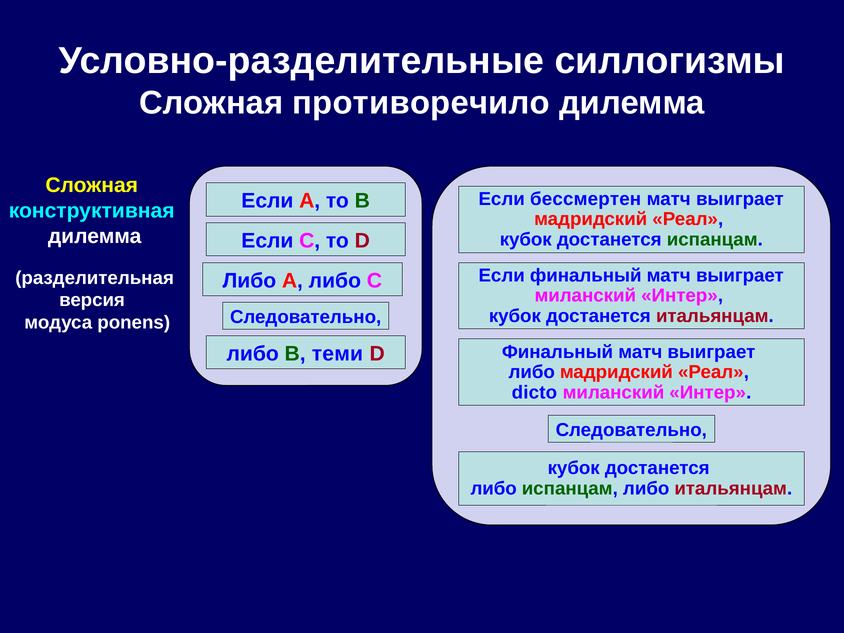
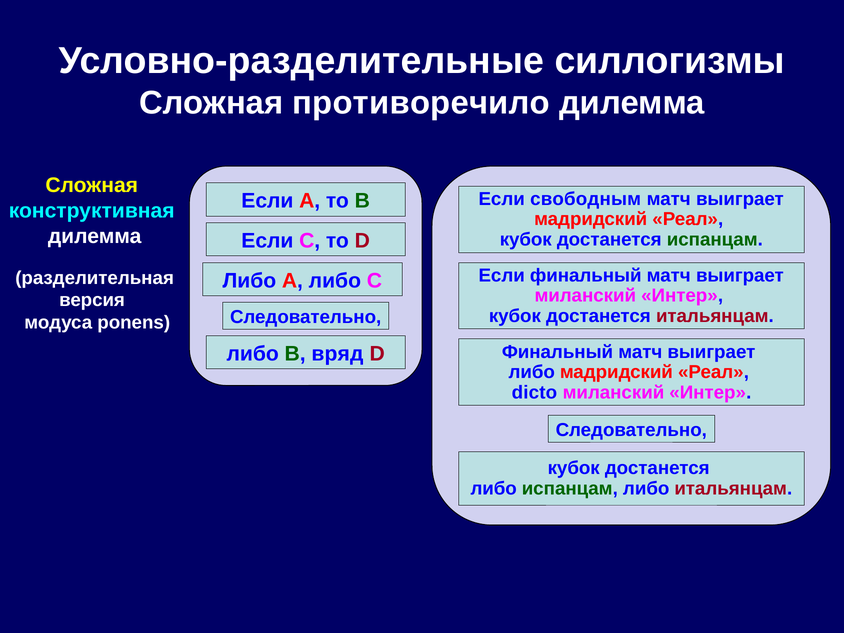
бессмертен: бессмертен -> свободным
теми: теми -> вряд
